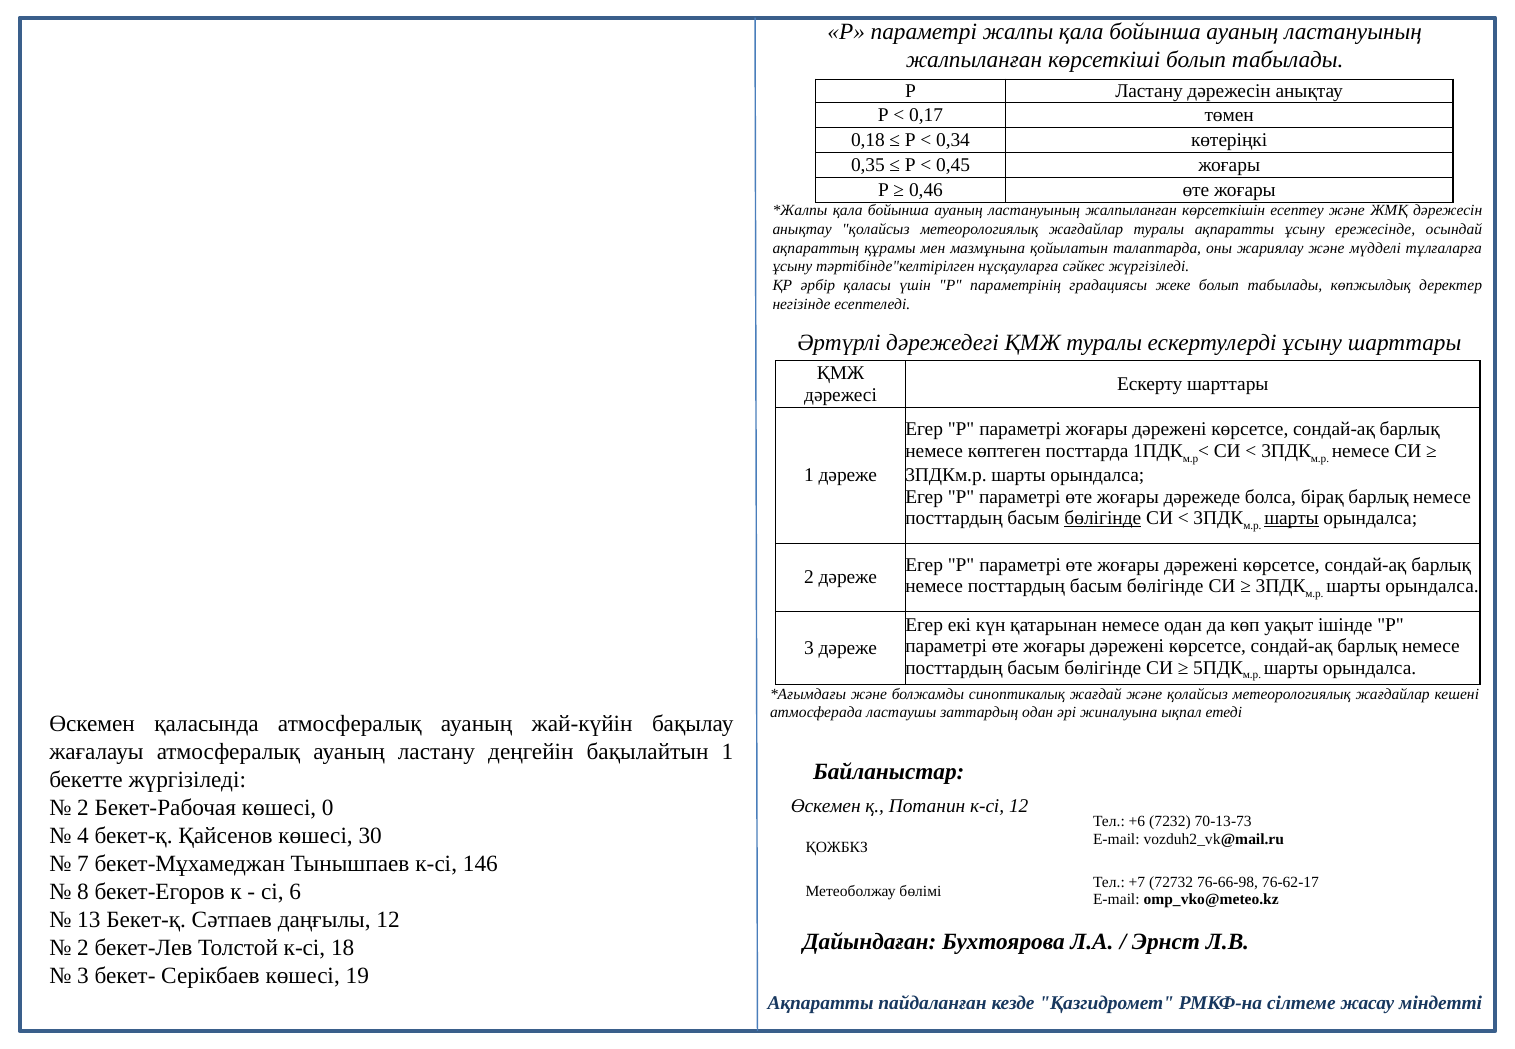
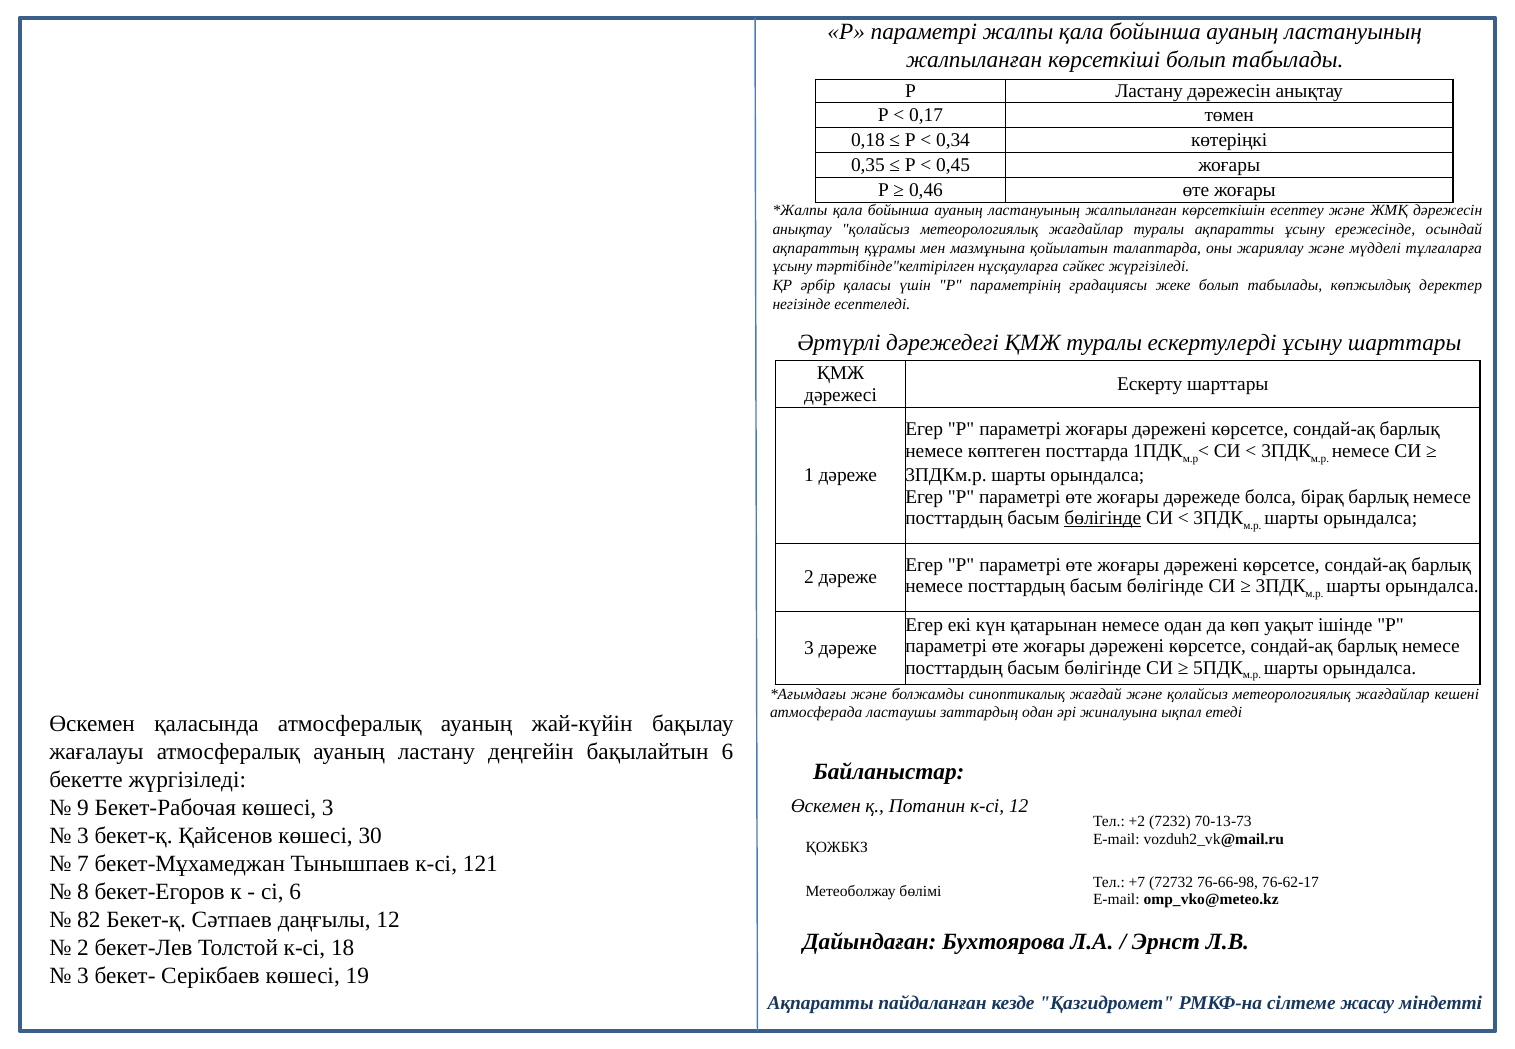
шарты at (1292, 518) underline: present -> none
бақылайтын 1: 1 -> 6
2 at (83, 808): 2 -> 9
көшесі 0: 0 -> 3
+6: +6 -> +2
4 at (83, 836): 4 -> 3
146: 146 -> 121
13: 13 -> 82
